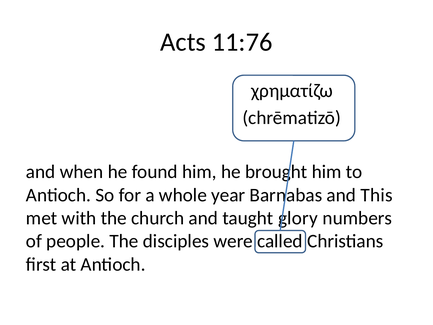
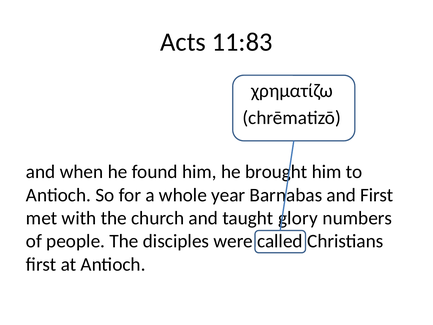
11:76: 11:76 -> 11:83
and This: This -> First
